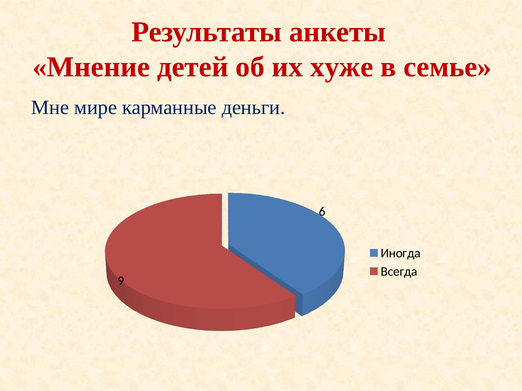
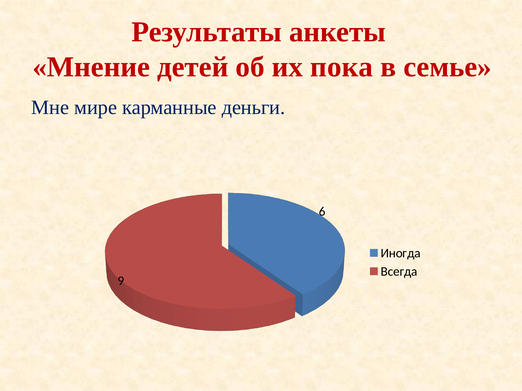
хуже: хуже -> пока
